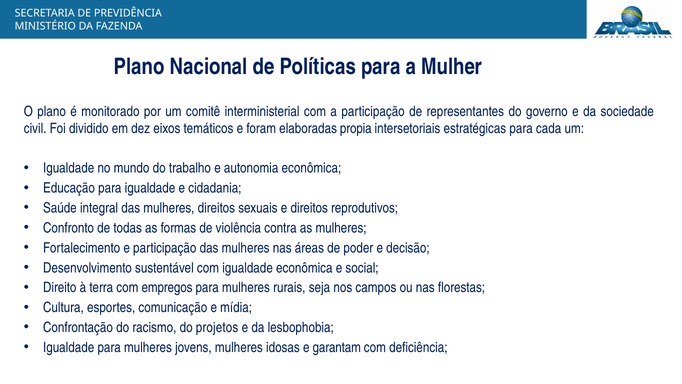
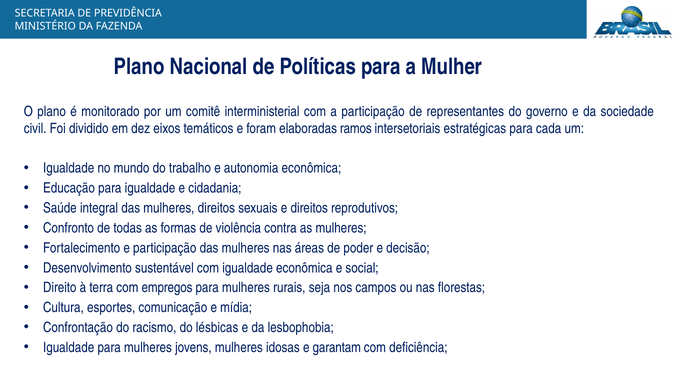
propia: propia -> ramos
projetos: projetos -> lésbicas
